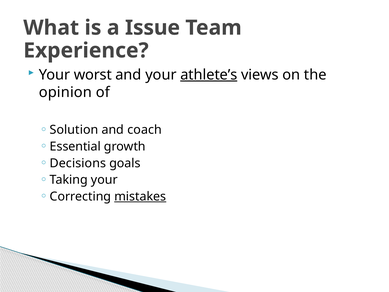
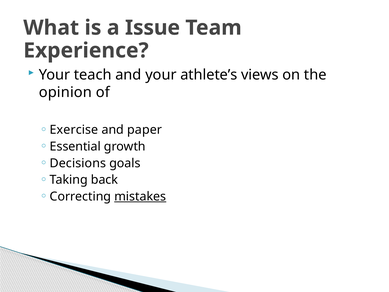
worst: worst -> teach
athlete’s underline: present -> none
Solution: Solution -> Exercise
coach: coach -> paper
Taking your: your -> back
